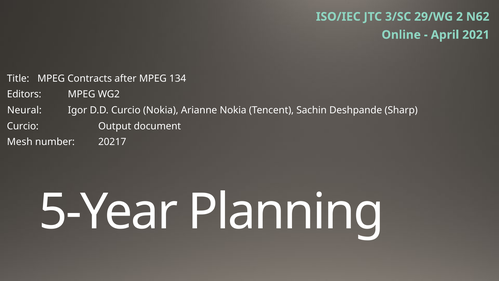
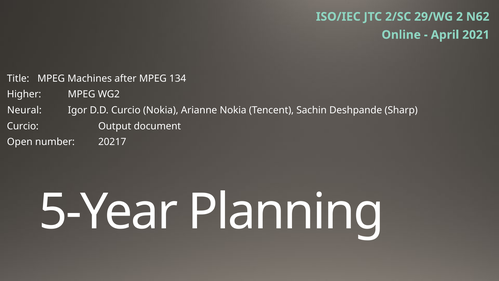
3/SC: 3/SC -> 2/SC
Contracts: Contracts -> Machines
Editors: Editors -> Higher
Mesh: Mesh -> Open
